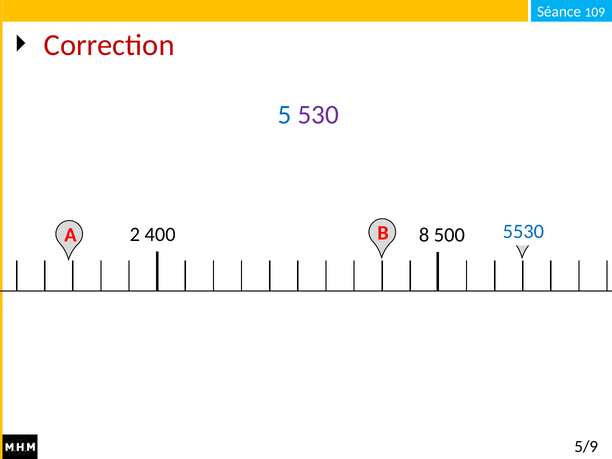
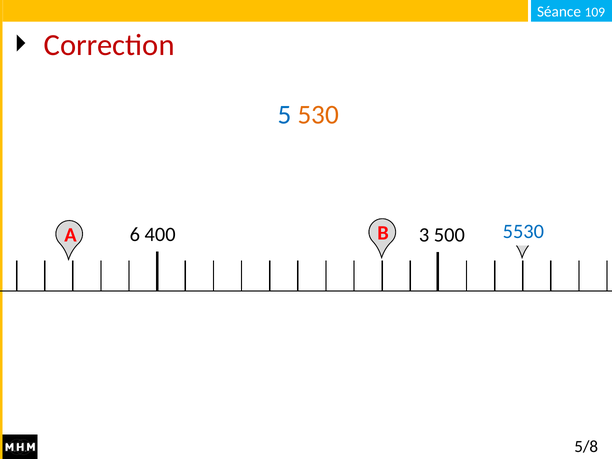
530 colour: purple -> orange
2: 2 -> 6
8: 8 -> 3
5/9: 5/9 -> 5/8
